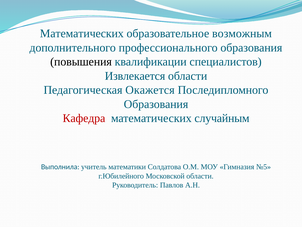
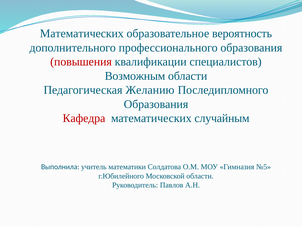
возможным: возможным -> вероятность
повышения colour: black -> red
Извлекается: Извлекается -> Возможным
Окажется: Окажется -> Желанию
